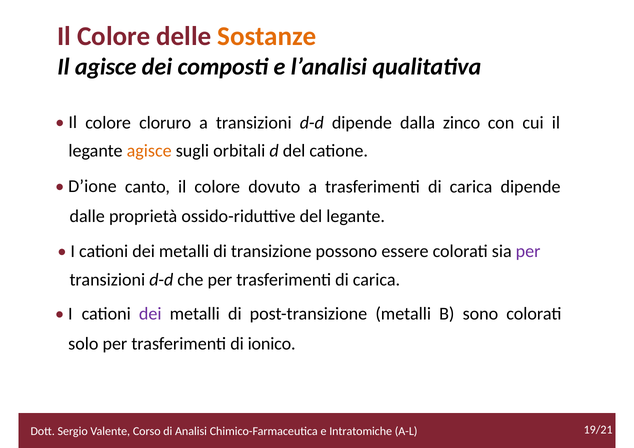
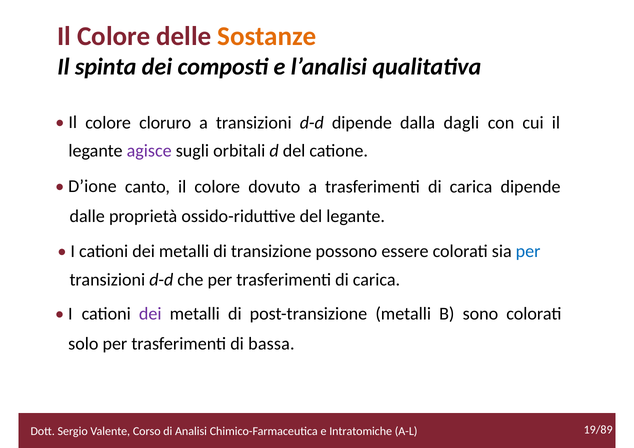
Il agisce: agisce -> spinta
zinco: zinco -> dagli
agisce at (149, 151) colour: orange -> purple
per at (528, 251) colour: purple -> blue
ionico: ionico -> bassa
19/21: 19/21 -> 19/89
